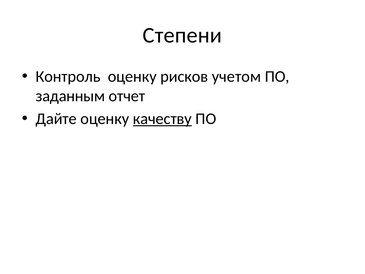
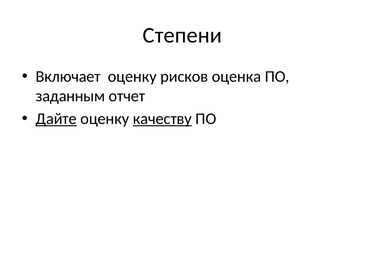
Контроль: Контроль -> Включает
учетом: учетом -> оценка
Дайте underline: none -> present
